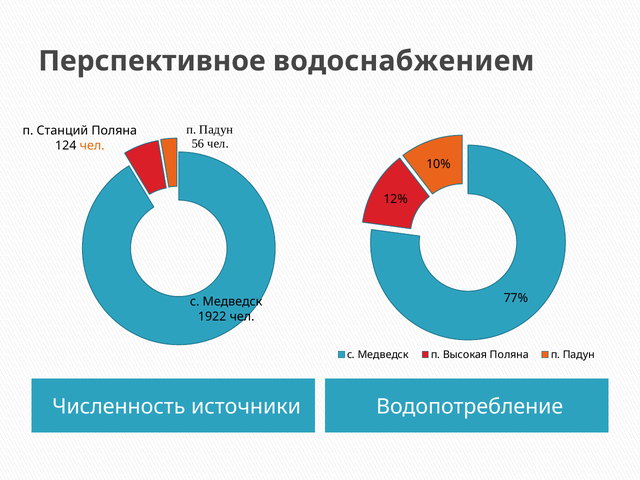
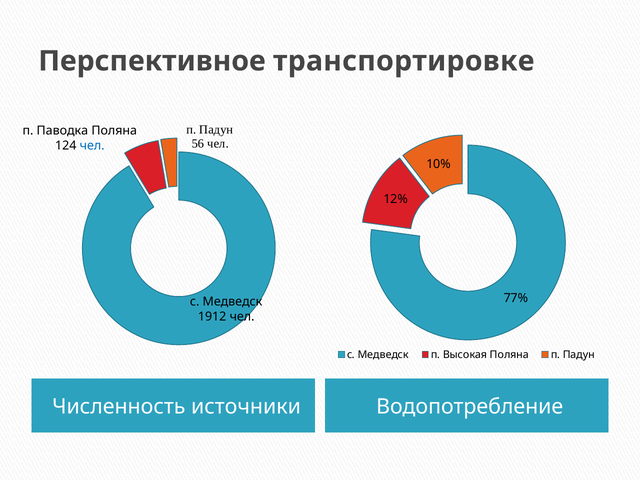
водоснабжением: водоснабжением -> транспортировке
Станций: Станций -> Паводка
чел at (92, 145) colour: orange -> blue
1922: 1922 -> 1912
